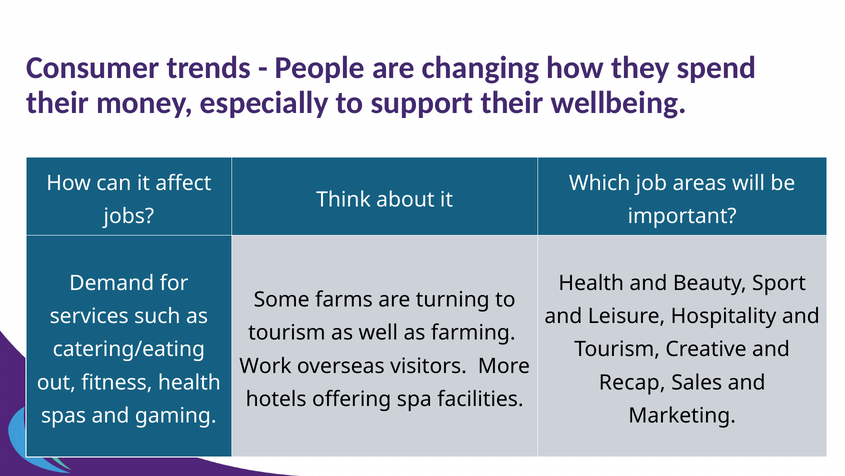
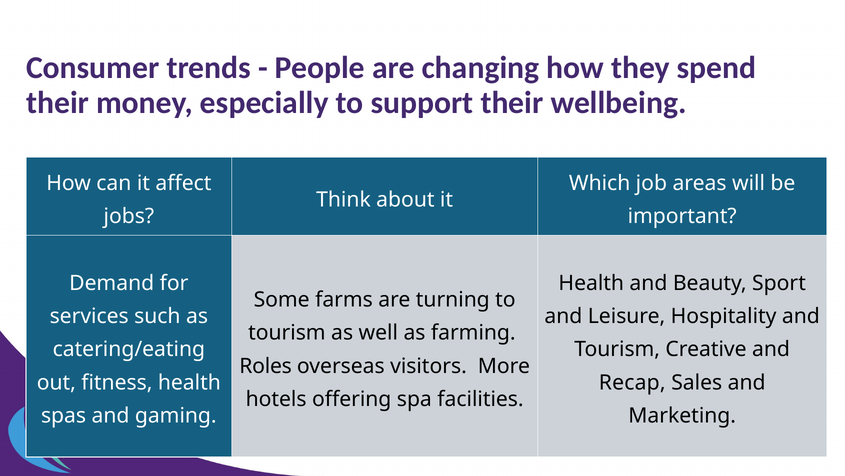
Work: Work -> Roles
